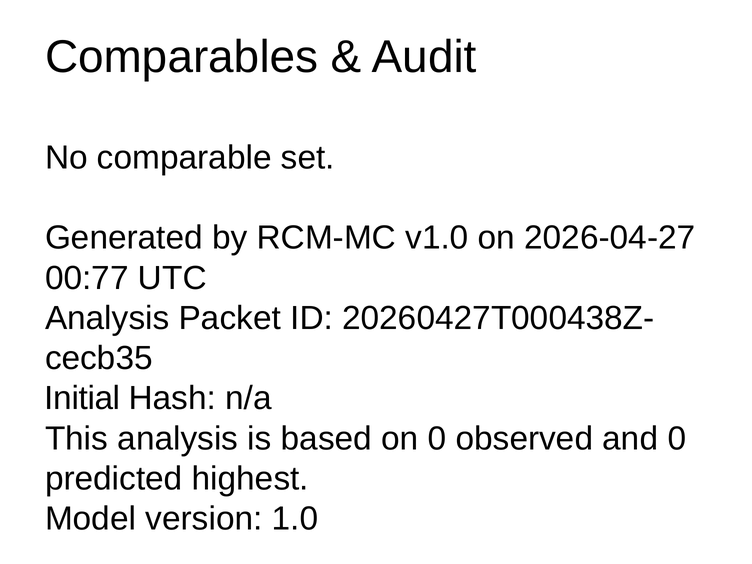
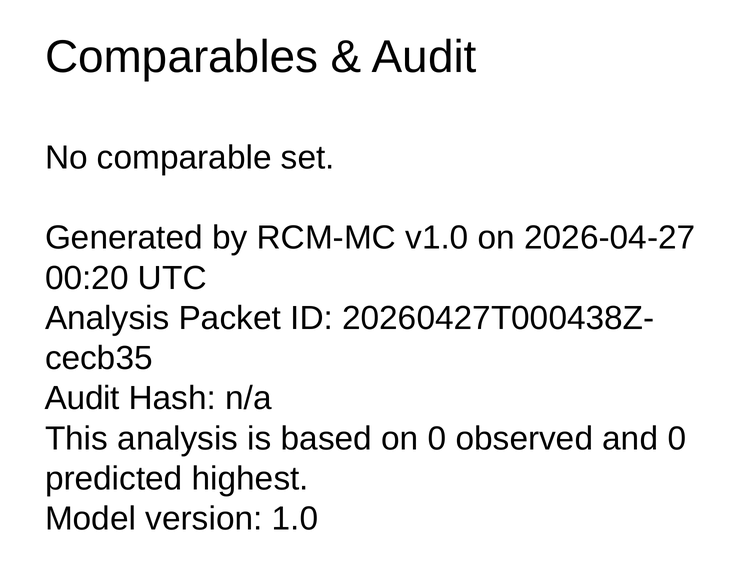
00:77: 00:77 -> 00:20
Initial at (82, 398): Initial -> Audit
